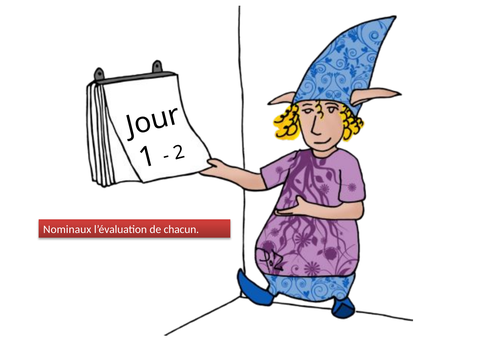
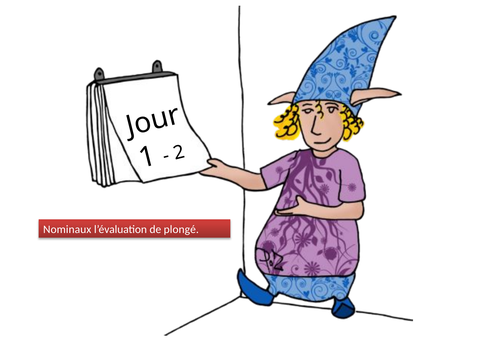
chacun: chacun -> plongé
